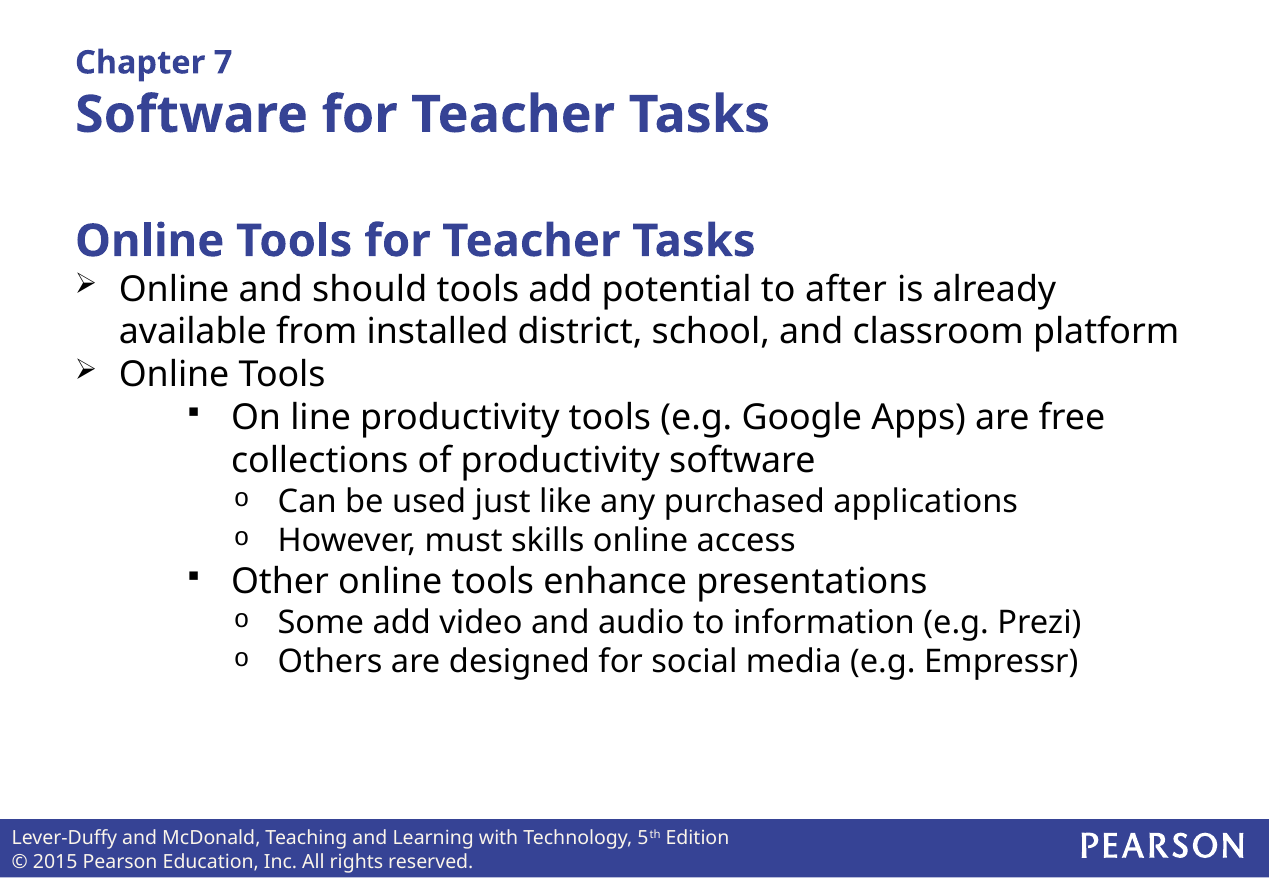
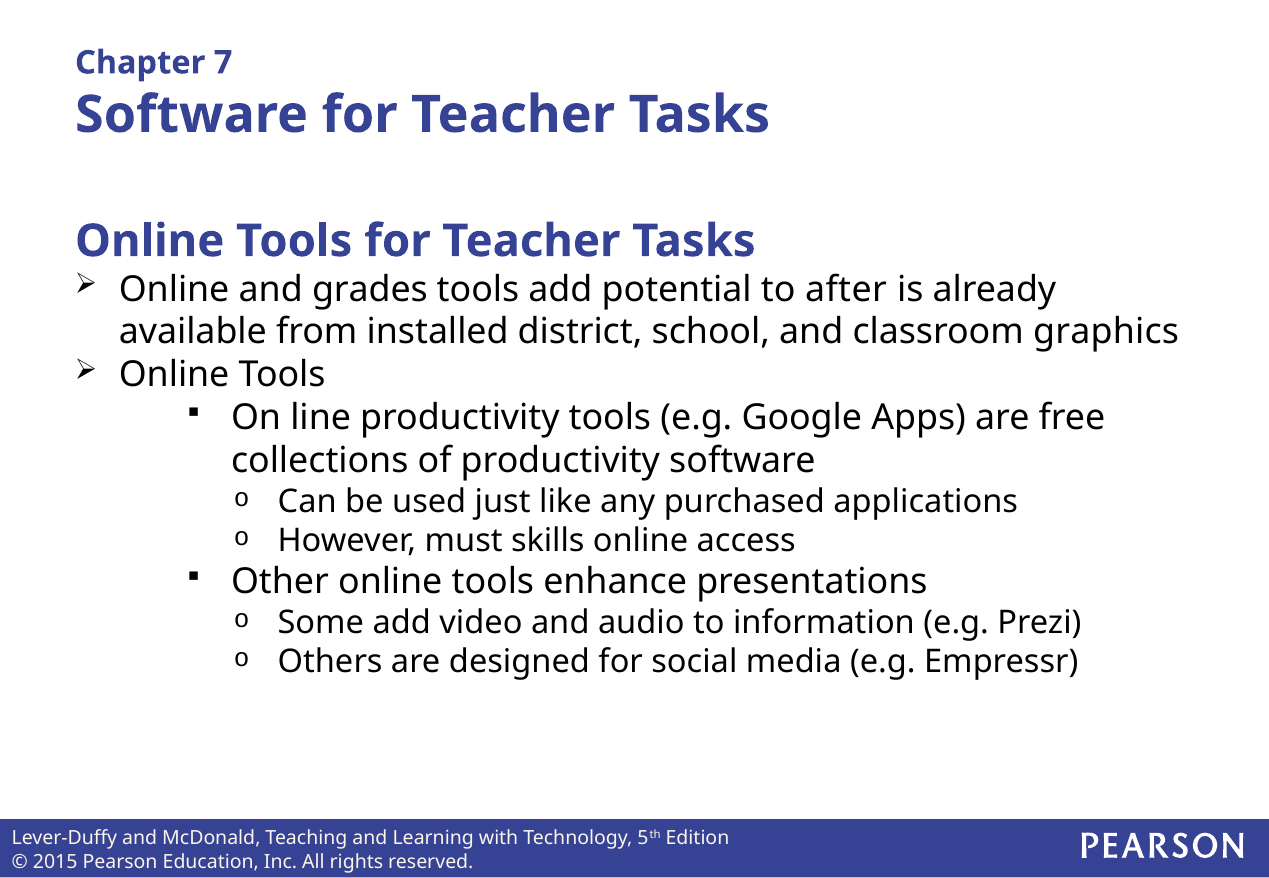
should: should -> grades
platform: platform -> graphics
